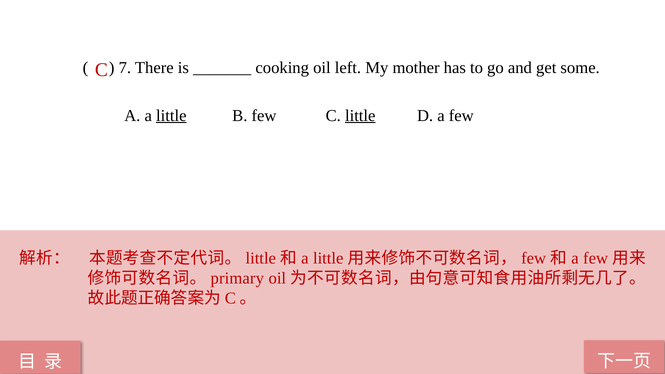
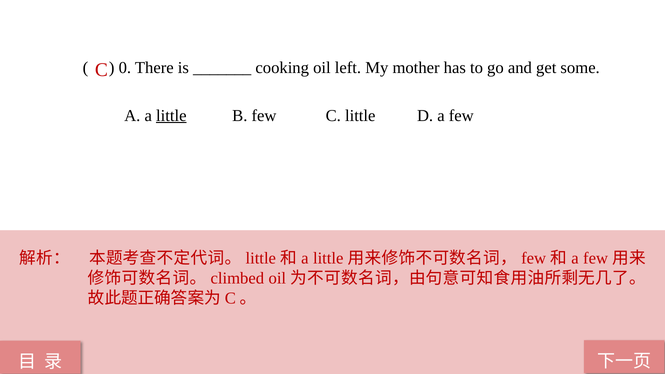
7: 7 -> 0
little at (360, 116) underline: present -> none
primary: primary -> climbed
